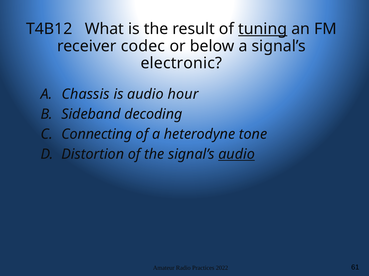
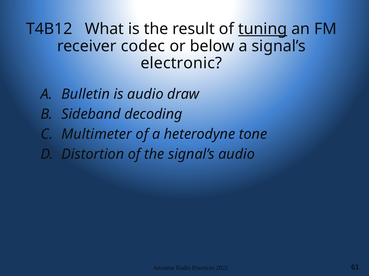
Chassis: Chassis -> Bulletin
hour: hour -> draw
Connecting: Connecting -> Multimeter
audio at (237, 155) underline: present -> none
